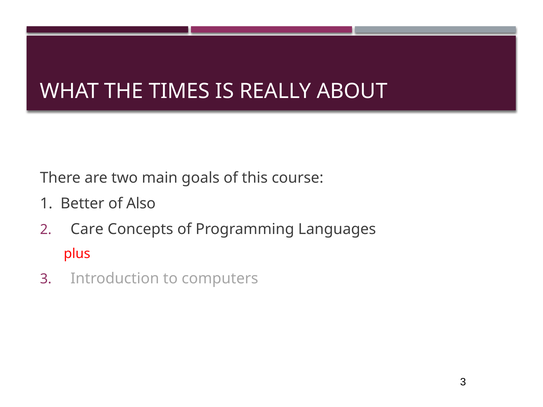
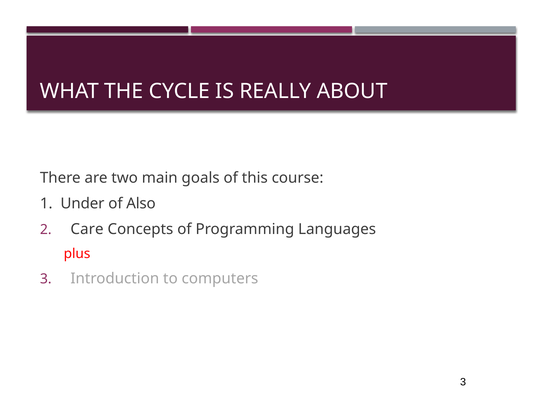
TIMES: TIMES -> CYCLE
Better: Better -> Under
